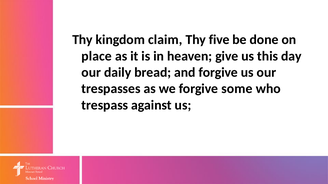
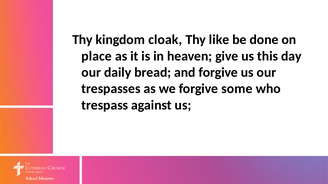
claim: claim -> cloak
five: five -> like
